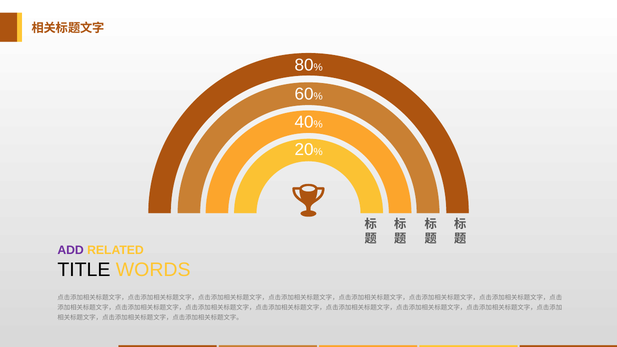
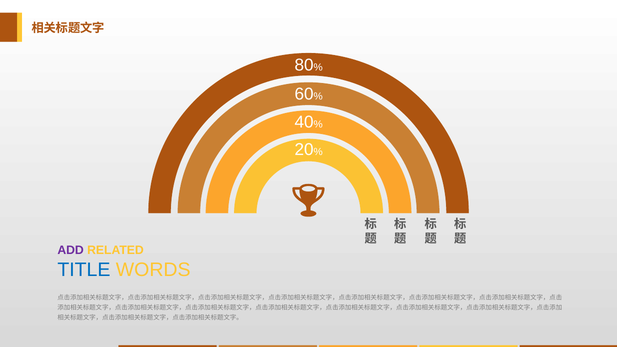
TITLE colour: black -> blue
